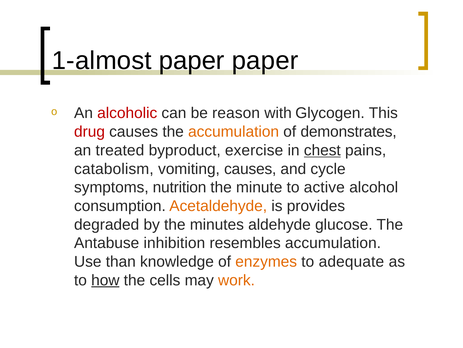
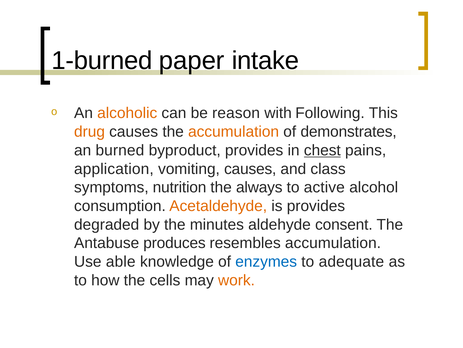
1-almost: 1-almost -> 1-burned
paper paper: paper -> intake
alcoholic colour: red -> orange
Glycogen: Glycogen -> Following
drug colour: red -> orange
treated: treated -> burned
byproduct exercise: exercise -> provides
catabolism: catabolism -> application
cycle: cycle -> class
minute: minute -> always
glucose: glucose -> consent
inhibition: inhibition -> produces
than: than -> able
enzymes colour: orange -> blue
how underline: present -> none
